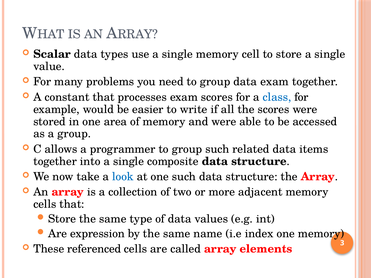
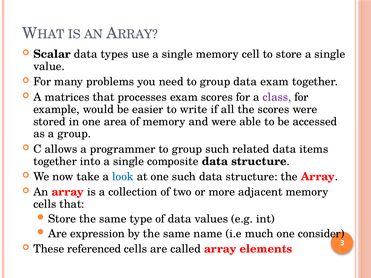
constant: constant -> matrices
class colour: blue -> purple
index: index -> much
one memory: memory -> consider
